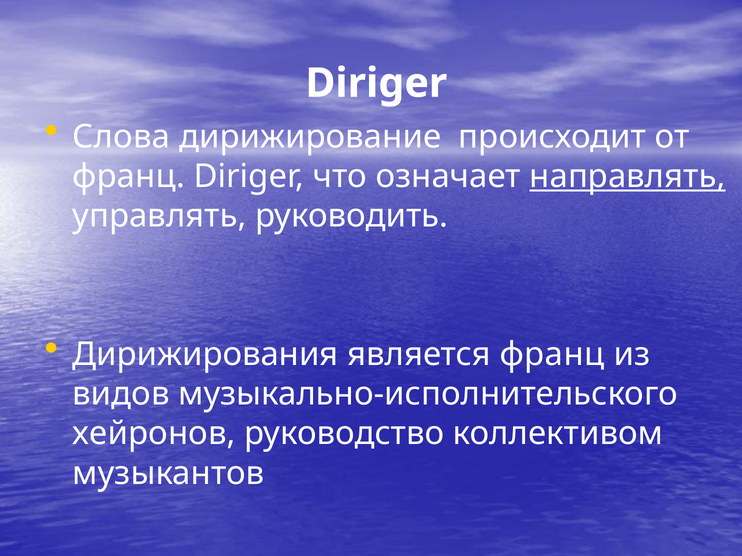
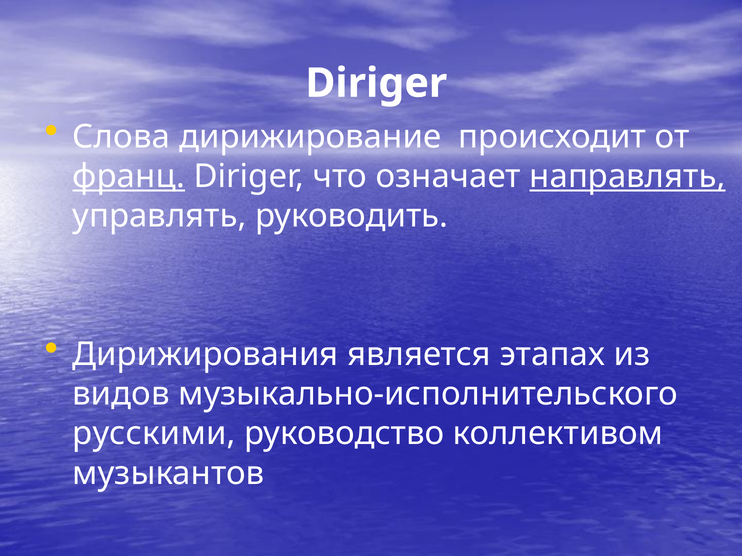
франц at (129, 177) underline: none -> present
является франц: франц -> этапах
хейронов: хейронов -> русскими
